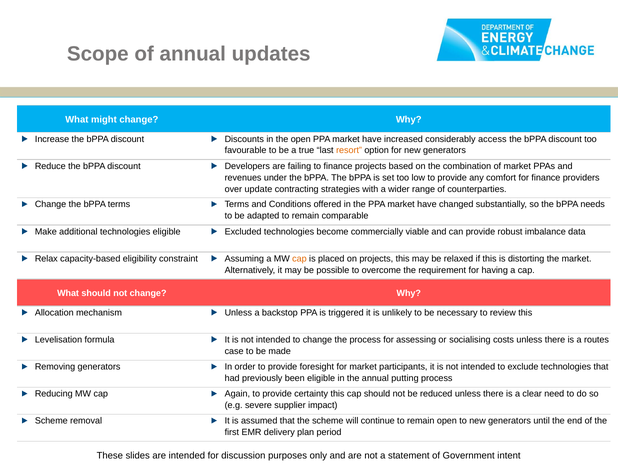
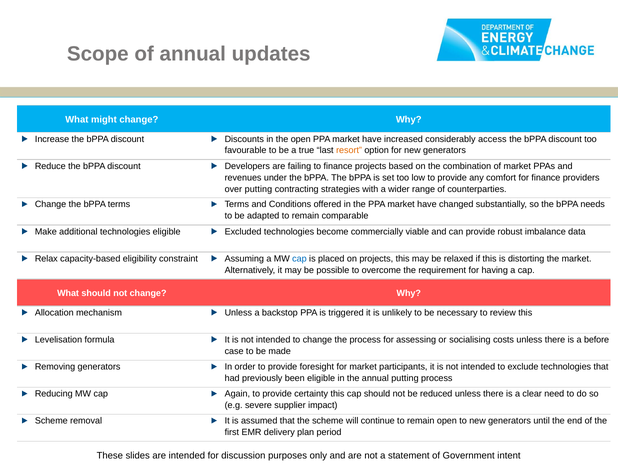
over update: update -> putting
cap at (299, 258) colour: orange -> blue
routes: routes -> before
